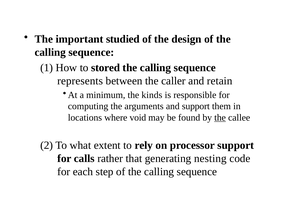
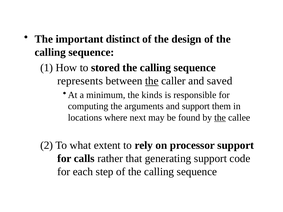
studied: studied -> distinct
the at (152, 81) underline: none -> present
retain: retain -> saved
void: void -> next
generating nesting: nesting -> support
